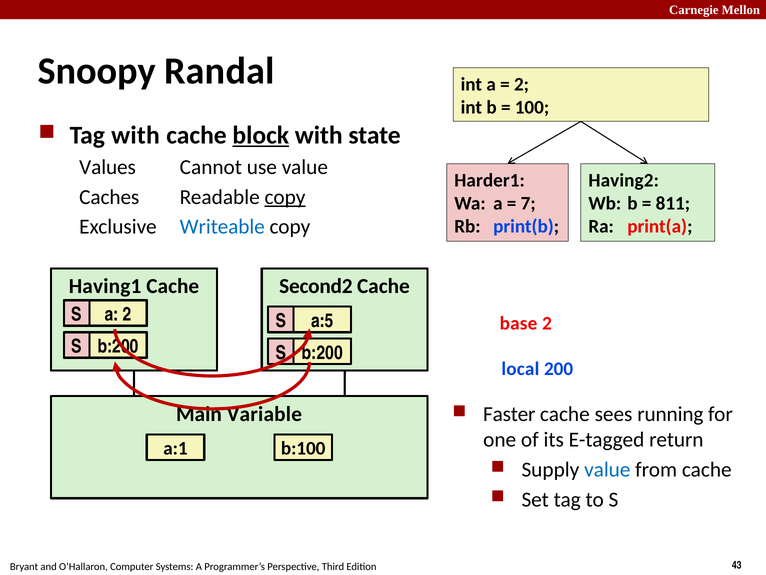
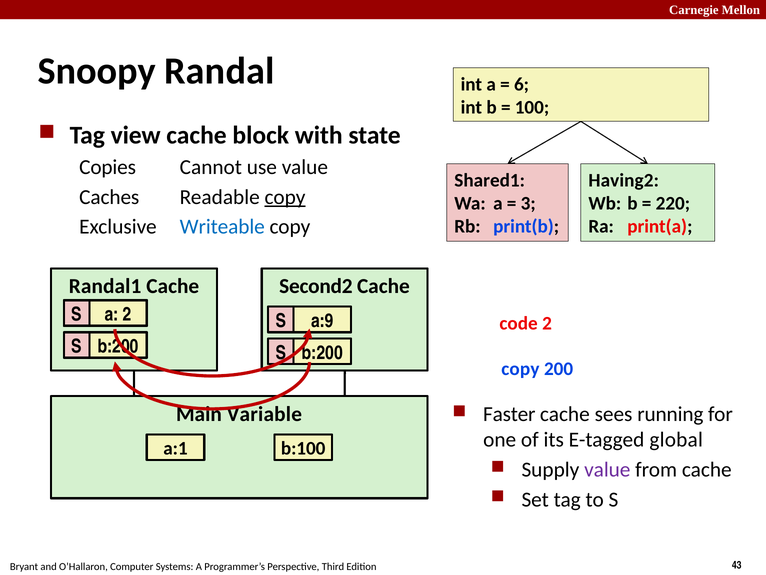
2 at (522, 84): 2 -> 6
Tag with: with -> view
block underline: present -> none
Values: Values -> Copies
Harder1: Harder1 -> Shared1
7: 7 -> 3
811: 811 -> 220
Having1: Having1 -> Randal1
a:5: a:5 -> a:9
base: base -> code
local at (520, 369): local -> copy
return: return -> global
value at (607, 469) colour: blue -> purple
